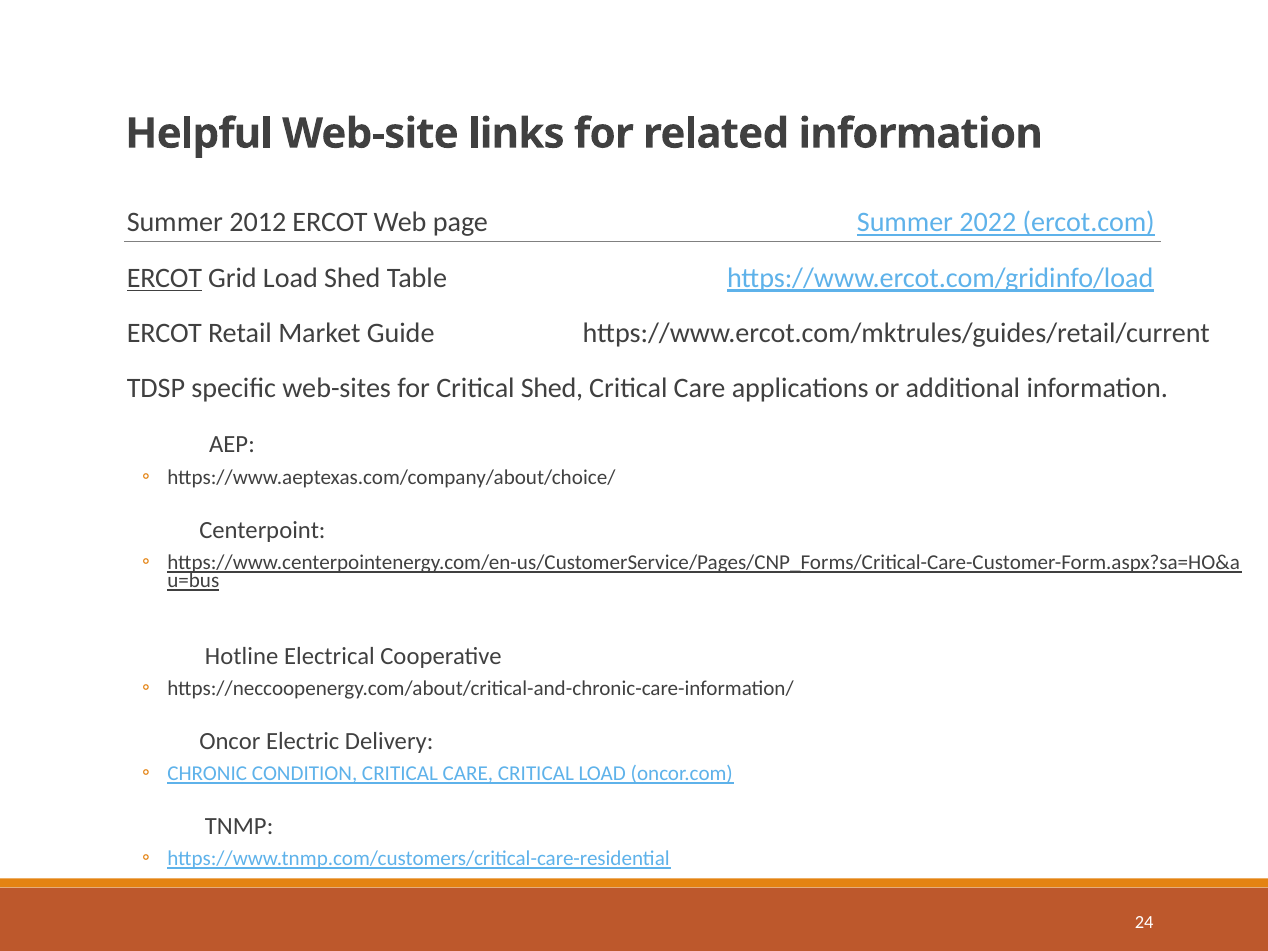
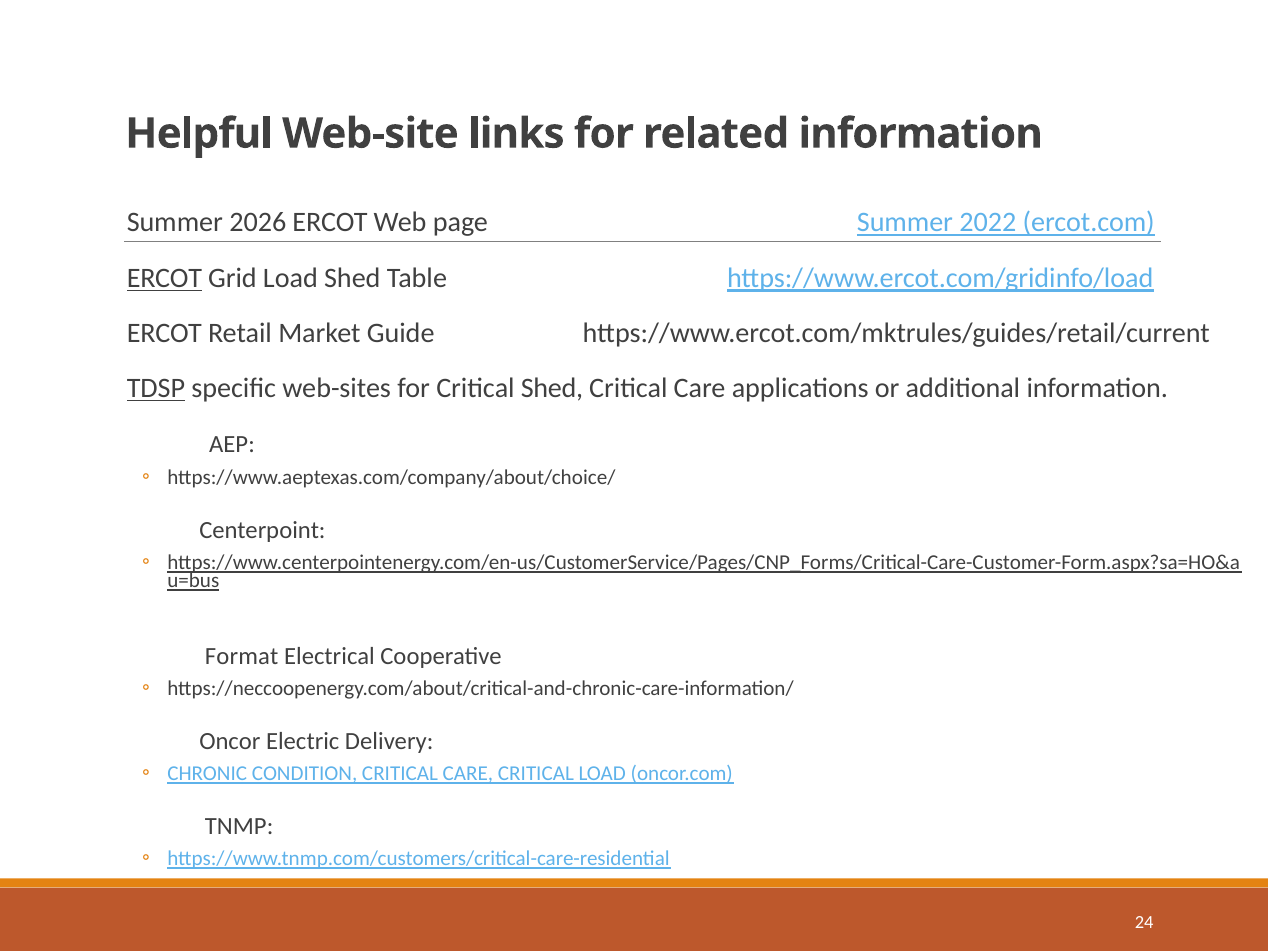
2012: 2012 -> 2026
TDSP underline: none -> present
Hotline: Hotline -> Format
